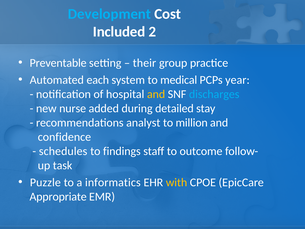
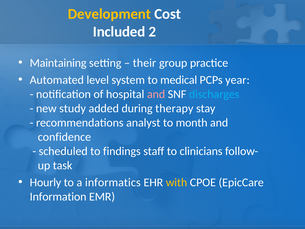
Development colour: light blue -> yellow
Preventable: Preventable -> Maintaining
each: each -> level
and at (156, 94) colour: yellow -> pink
nurse: nurse -> study
detailed: detailed -> therapy
million: million -> month
schedules: schedules -> scheduled
outcome: outcome -> clinicians
Puzzle: Puzzle -> Hourly
Appropriate: Appropriate -> Information
